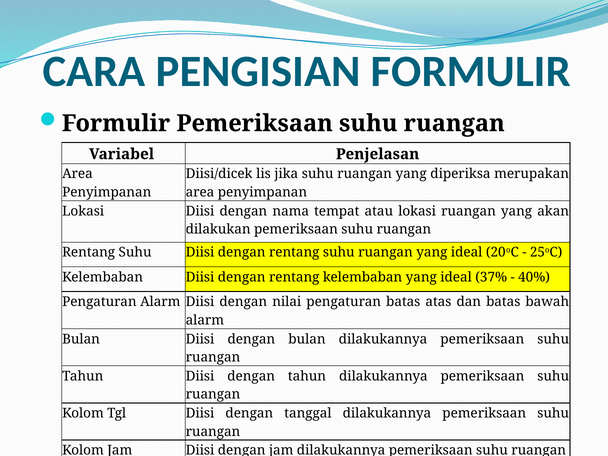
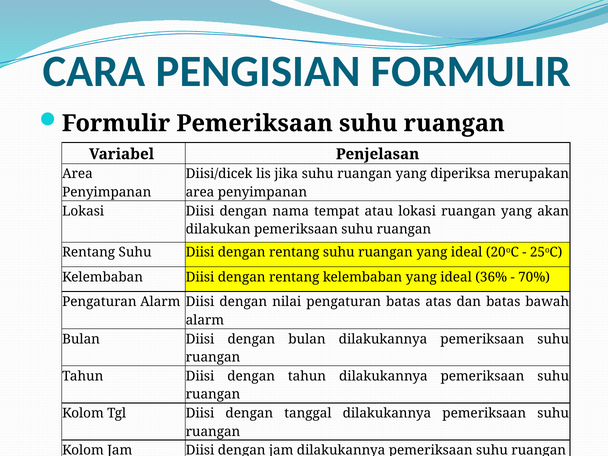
37%: 37% -> 36%
40%: 40% -> 70%
